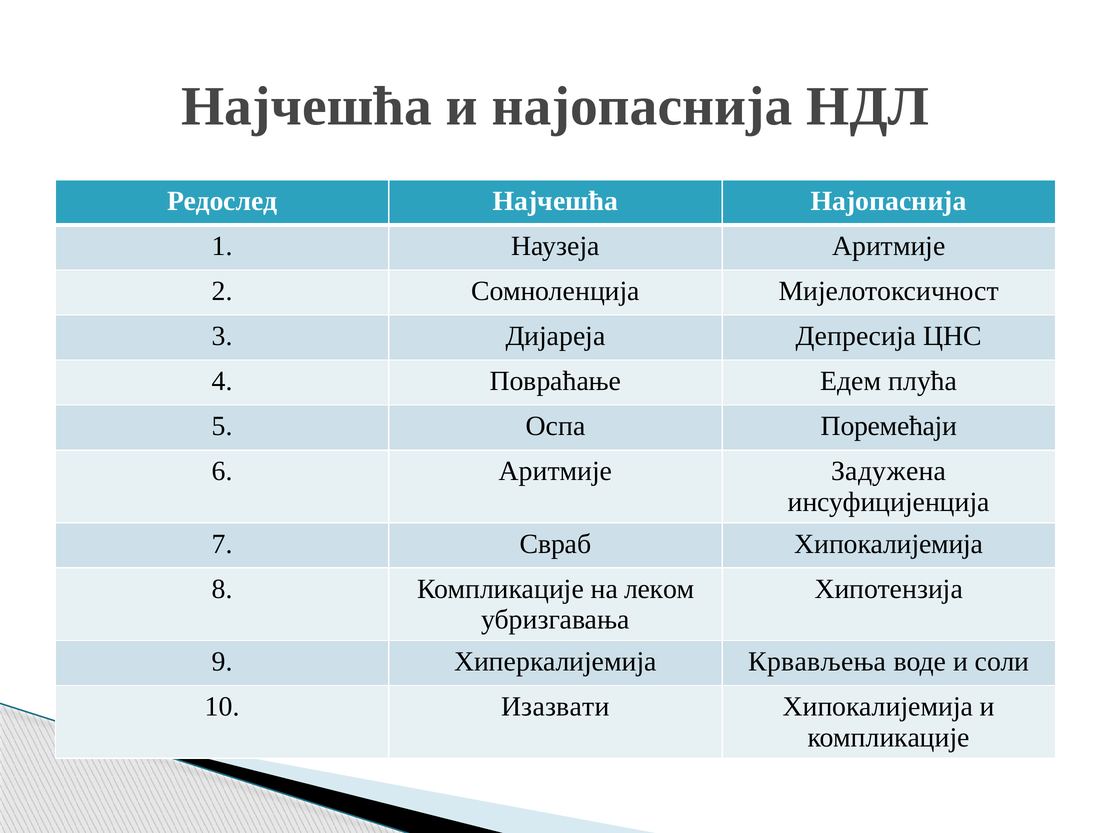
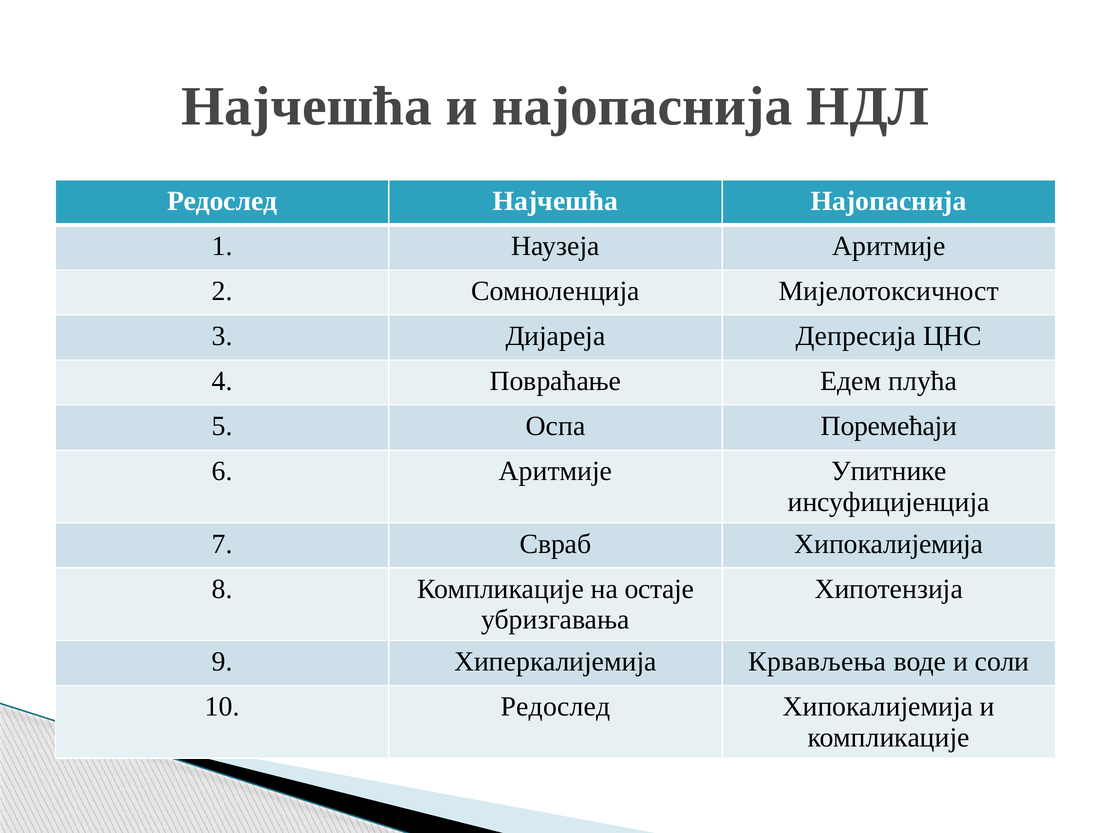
Задужена: Задужена -> Упитнике
леком: леком -> остаје
10 Изазвати: Изазвати -> Редослед
